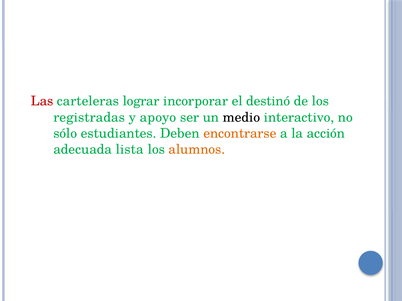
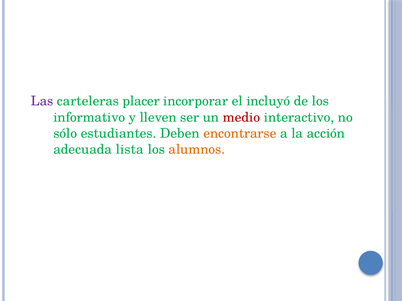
Las colour: red -> purple
lograr: lograr -> placer
destinó: destinó -> incluyó
registradas: registradas -> informativo
apoyo: apoyo -> lleven
medio colour: black -> red
